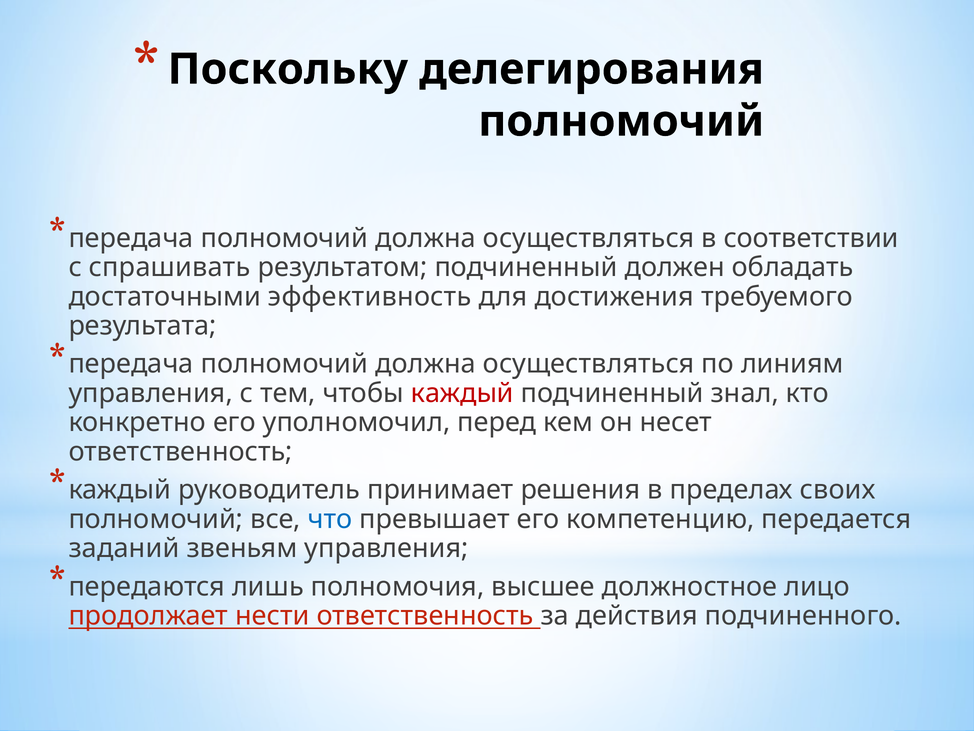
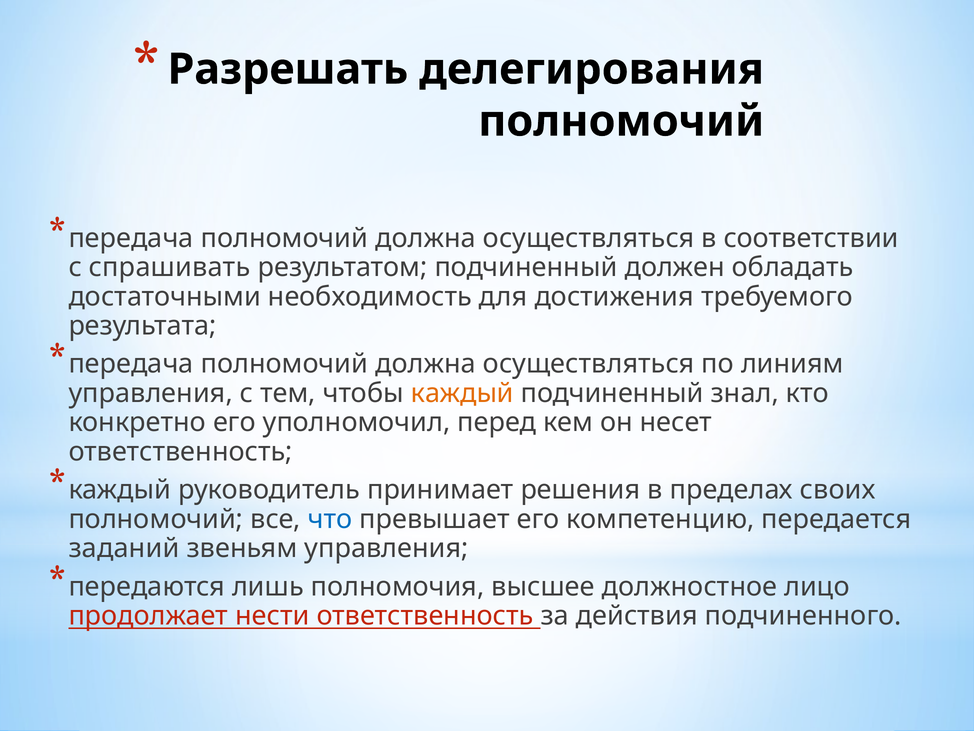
Поскольку: Поскольку -> Разрешать
эффективность: эффективность -> необходимость
каждый at (462, 393) colour: red -> orange
